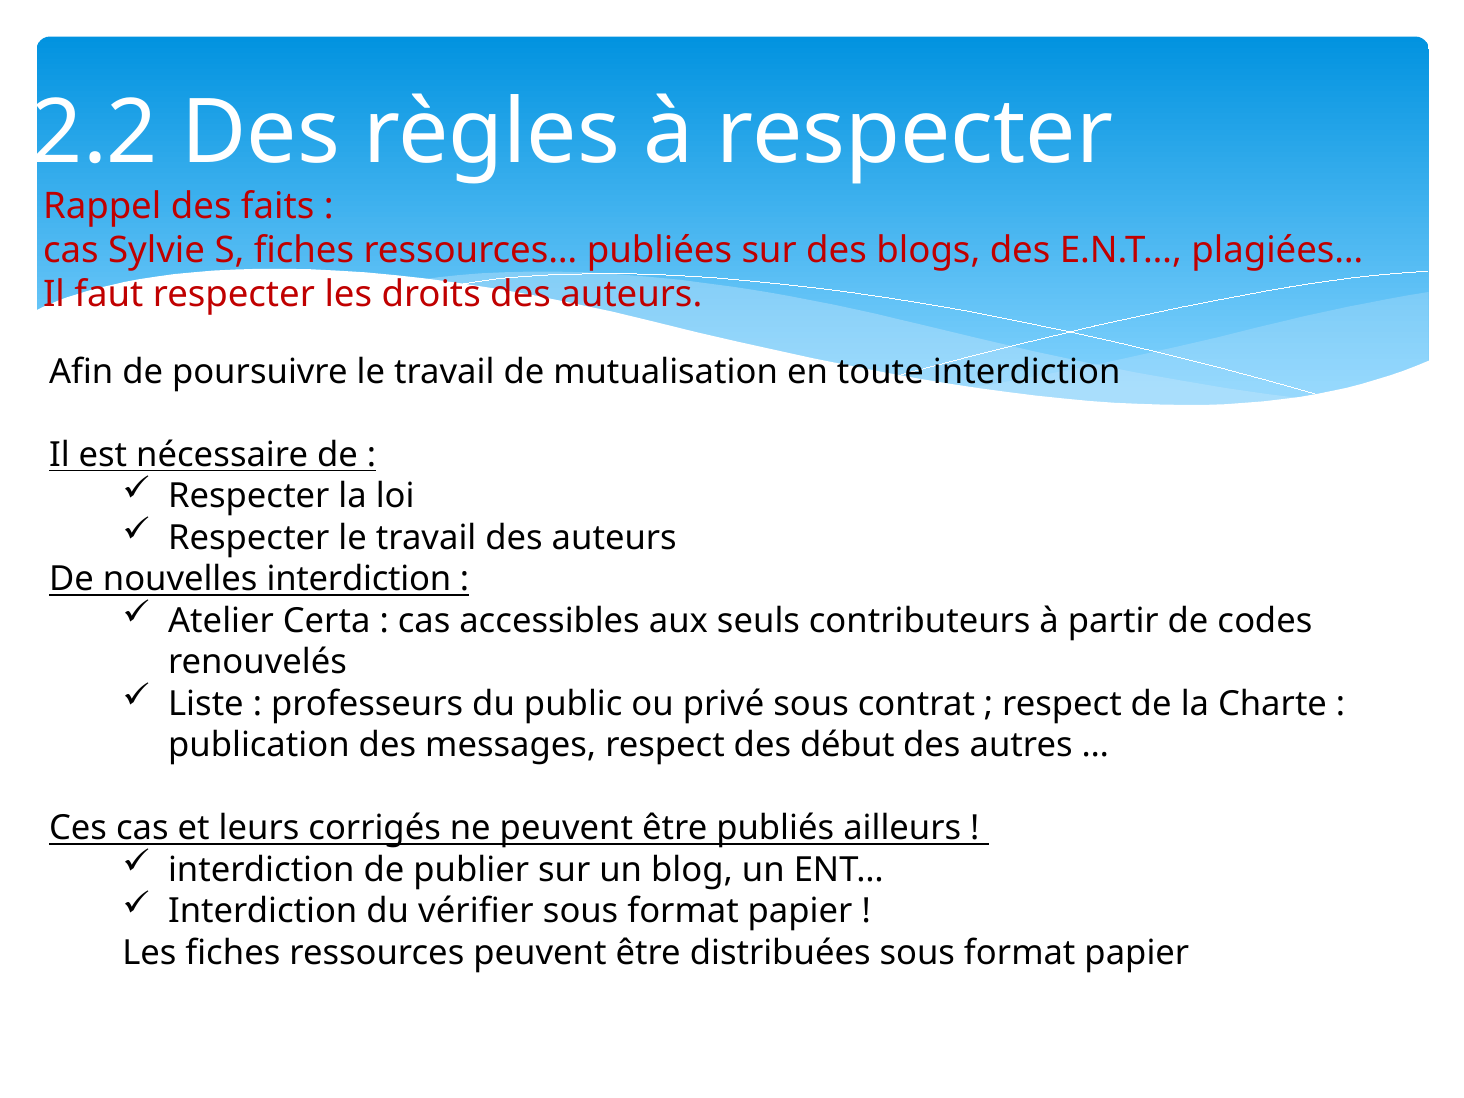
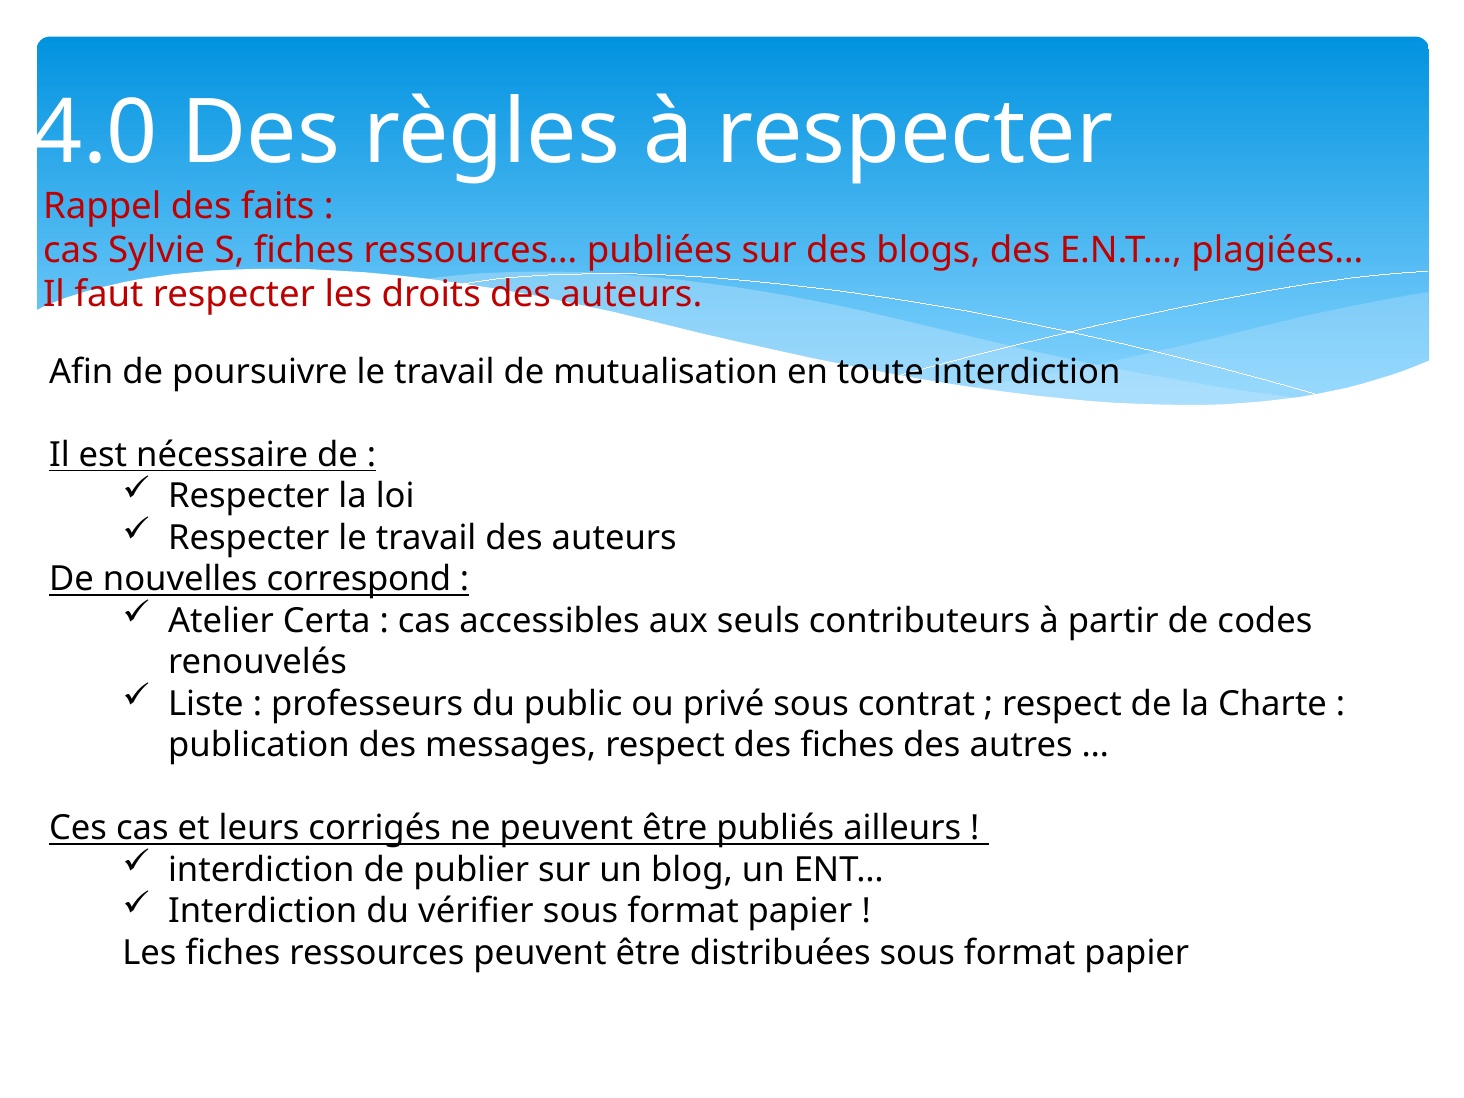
2.2: 2.2 -> 4.0
nouvelles interdiction: interdiction -> correspond
des début: début -> fiches
